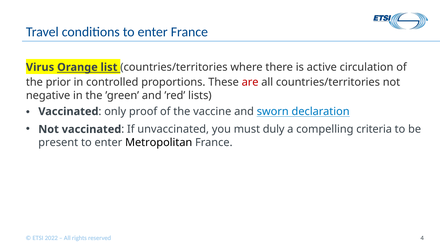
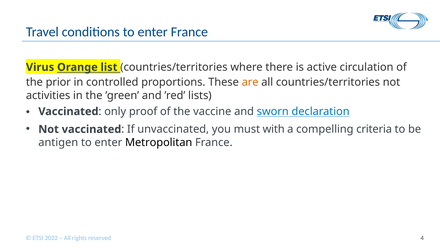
are colour: red -> orange
negative: negative -> activities
duly: duly -> with
present: present -> antigen
